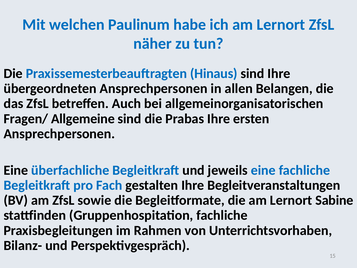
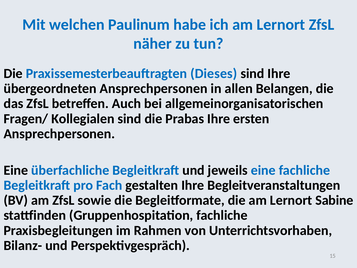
Hinaus: Hinaus -> Dieses
Allgemeine: Allgemeine -> Kollegialen
